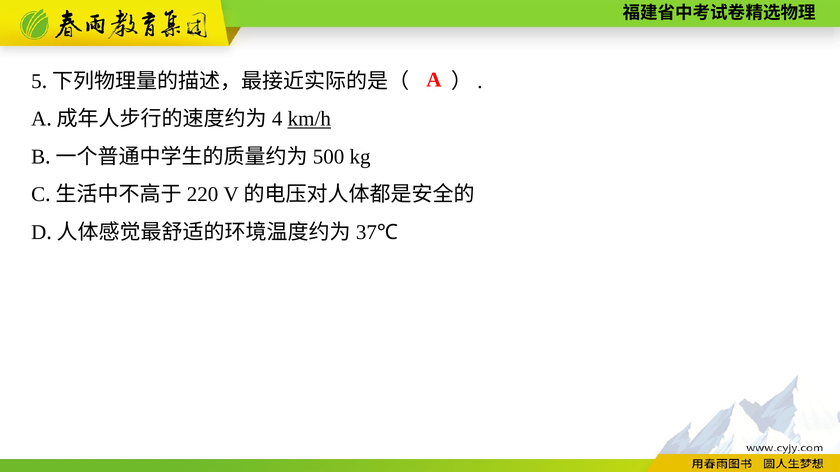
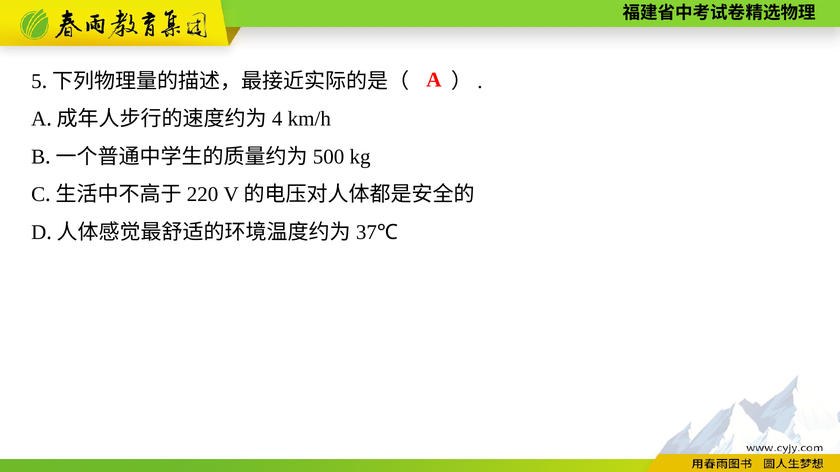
km/h underline: present -> none
